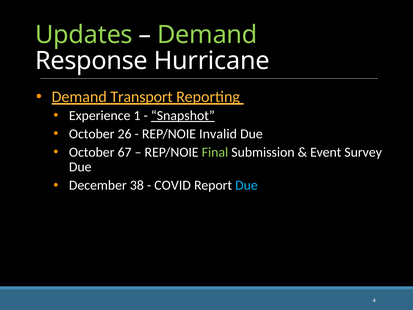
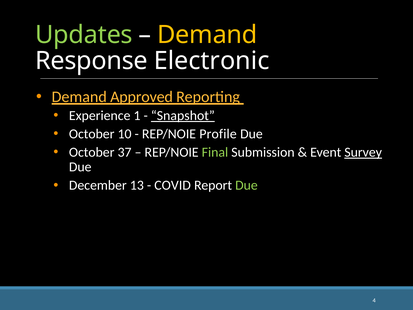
Demand at (207, 35) colour: light green -> yellow
Hurricane: Hurricane -> Electronic
Transport: Transport -> Approved
26: 26 -> 10
Invalid: Invalid -> Profile
67: 67 -> 37
Survey underline: none -> present
38: 38 -> 13
Due at (246, 185) colour: light blue -> light green
